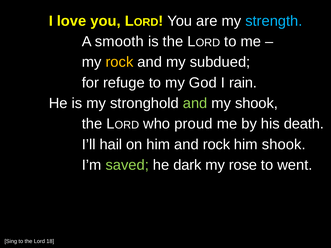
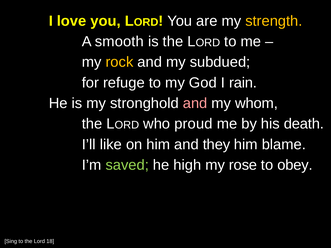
strength colour: light blue -> yellow
and at (195, 103) colour: light green -> pink
my shook: shook -> whom
hail: hail -> like
and rock: rock -> they
him shook: shook -> blame
dark: dark -> high
went: went -> obey
